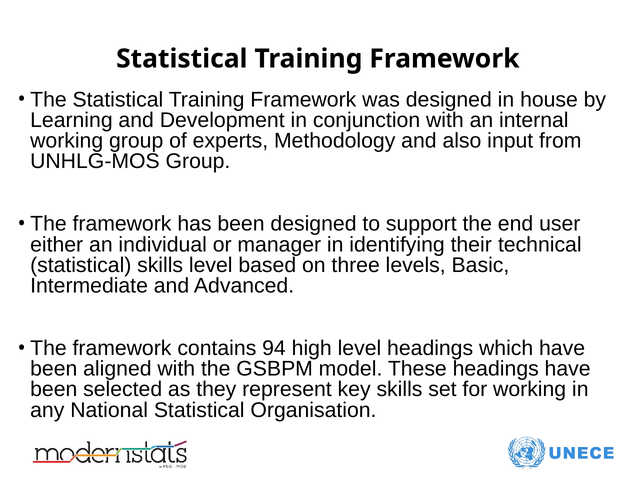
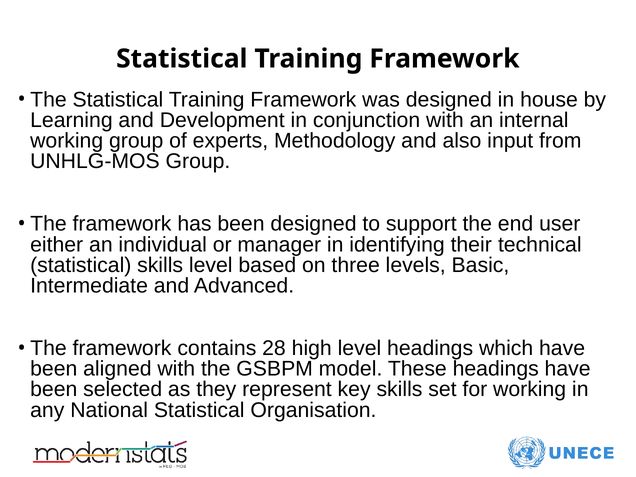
94: 94 -> 28
